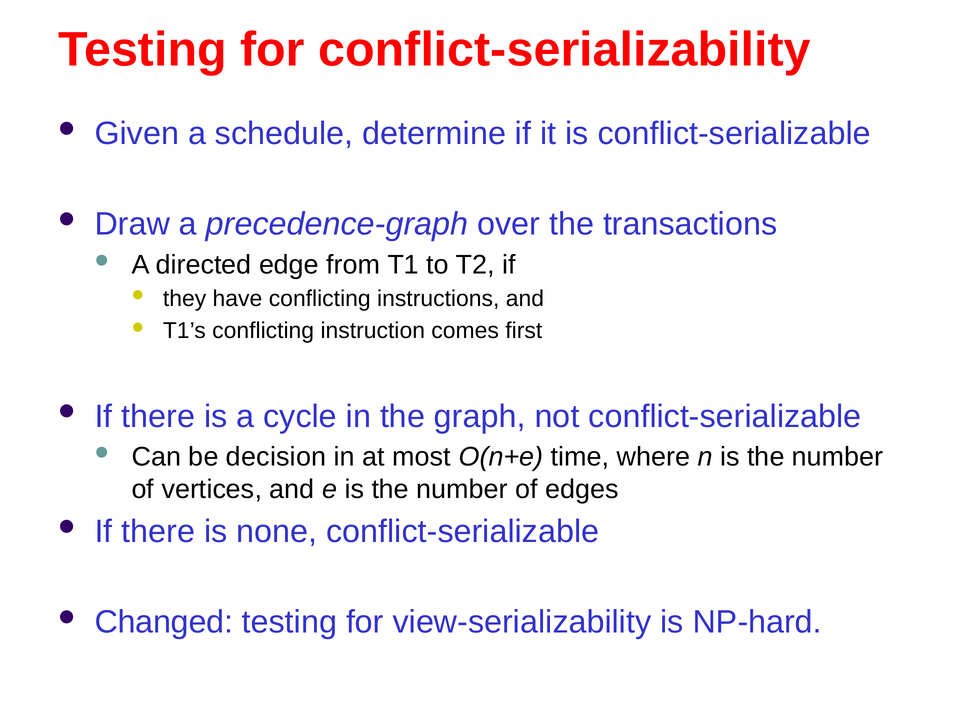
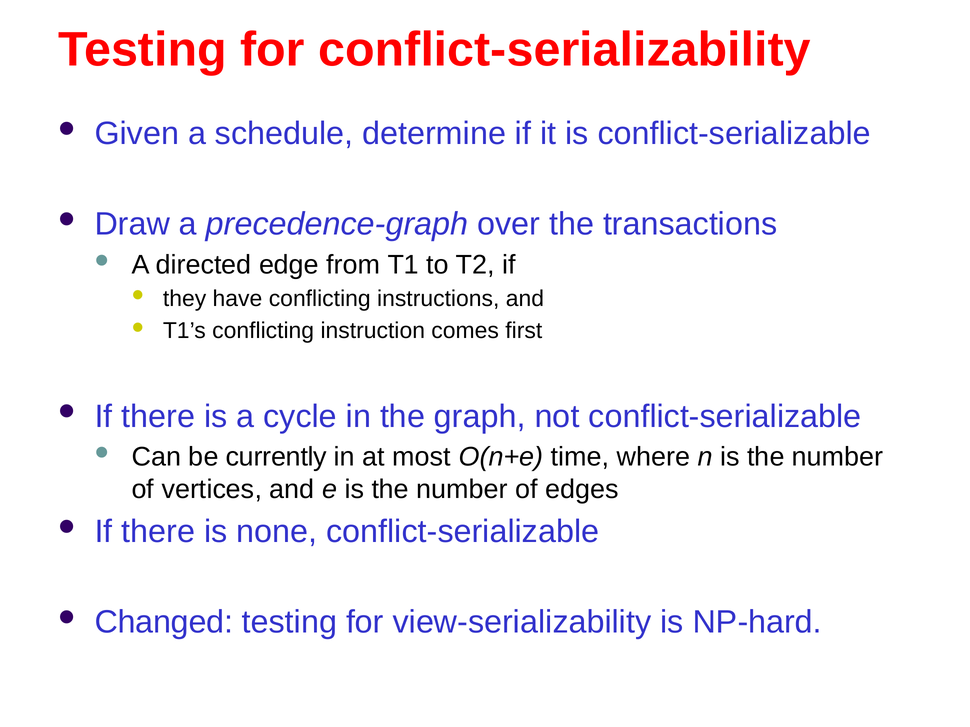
decision: decision -> currently
